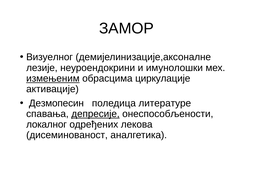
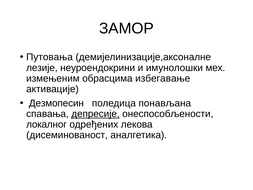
Визуелног: Визуелног -> Путовања
измењеним underline: present -> none
циркулације: циркулације -> избегавање
литературе: литературе -> понављана
